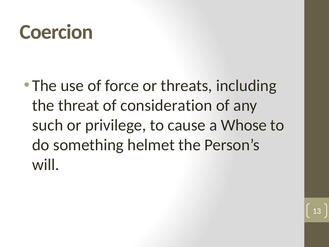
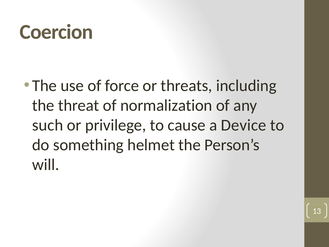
consideration: consideration -> normalization
Whose: Whose -> Device
